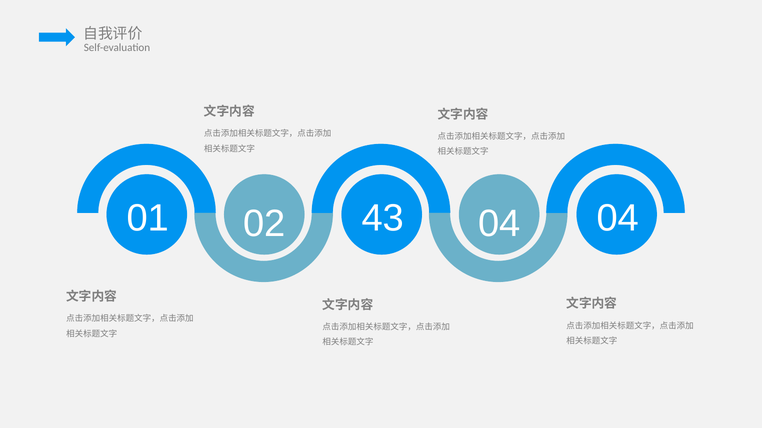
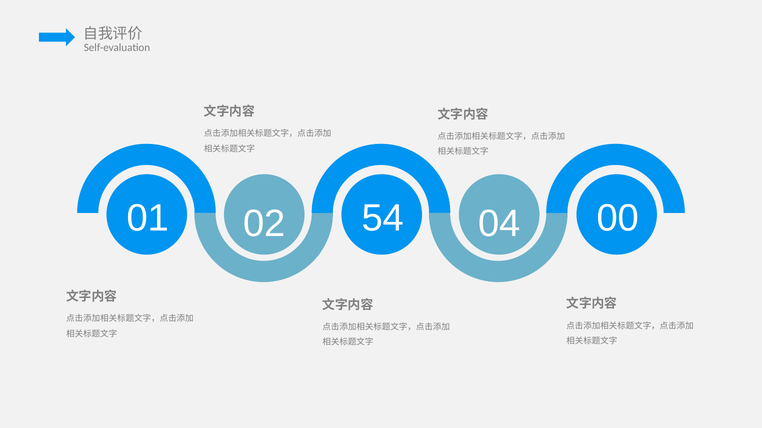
43: 43 -> 54
04 04: 04 -> 00
